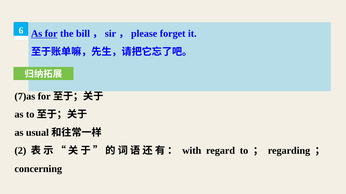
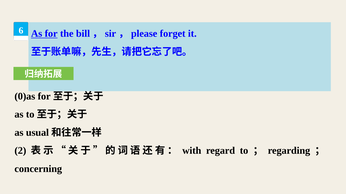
7)as: 7)as -> 0)as
